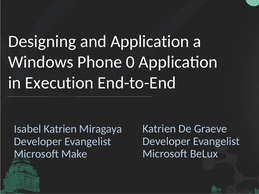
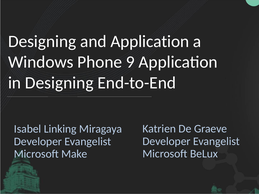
0: 0 -> 9
in Execution: Execution -> Designing
Isabel Katrien: Katrien -> Linking
